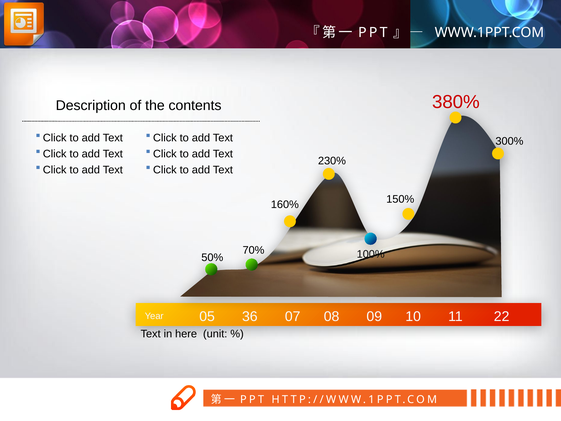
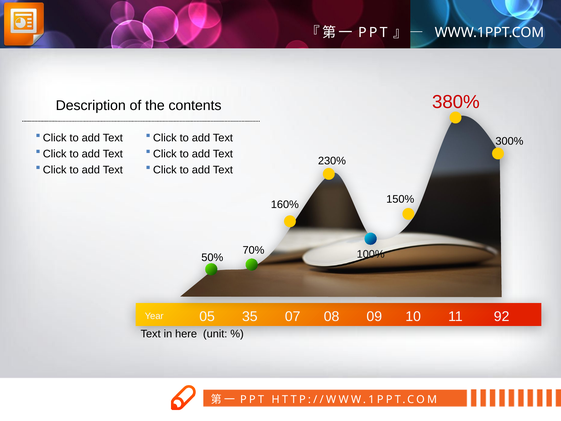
36: 36 -> 35
22: 22 -> 92
